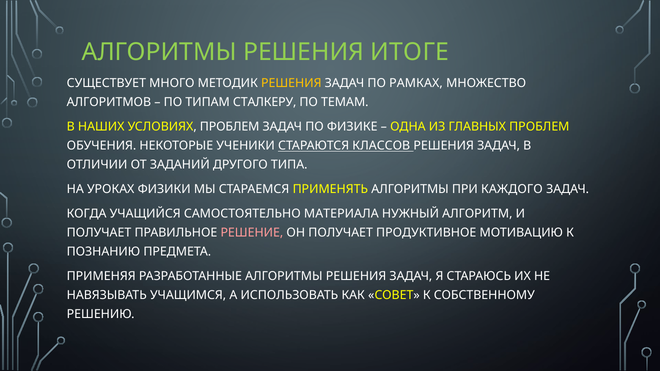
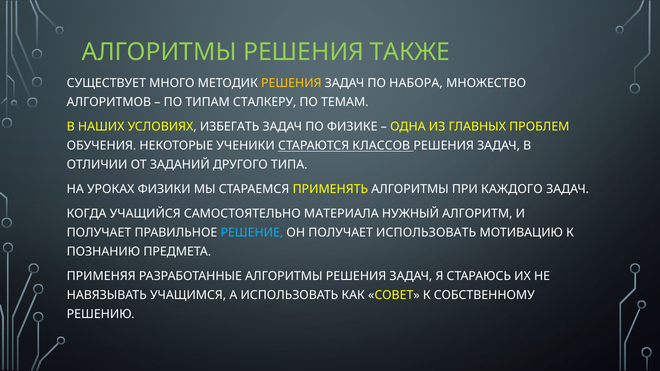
ИТОГЕ: ИТОГЕ -> ТАКЖЕ
РАМКАХ: РАМКАХ -> НАБОРА
УСЛОВИЯХ ПРОБЛЕМ: ПРОБЛЕМ -> ИЗБЕГАТЬ
РЕШЕНИЕ colour: pink -> light blue
ПОЛУЧАЕТ ПРОДУКТИВНОЕ: ПРОДУКТИВНОЕ -> ИСПОЛЬЗОВАТЬ
